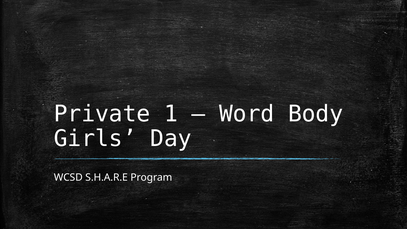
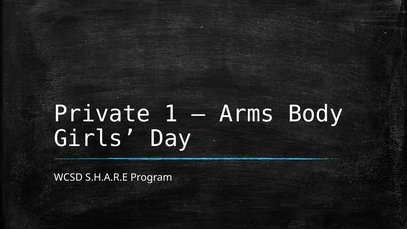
Word: Word -> Arms
